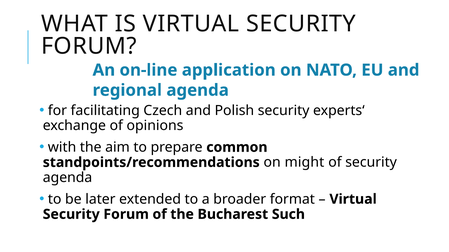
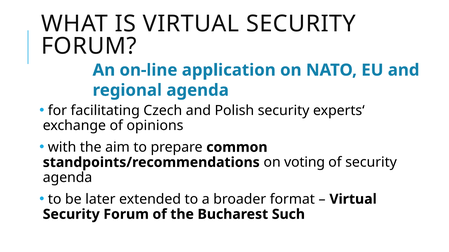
might: might -> voting
